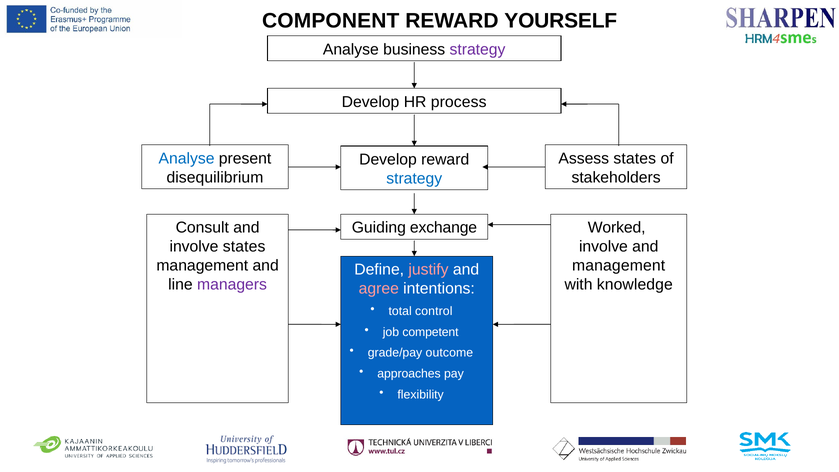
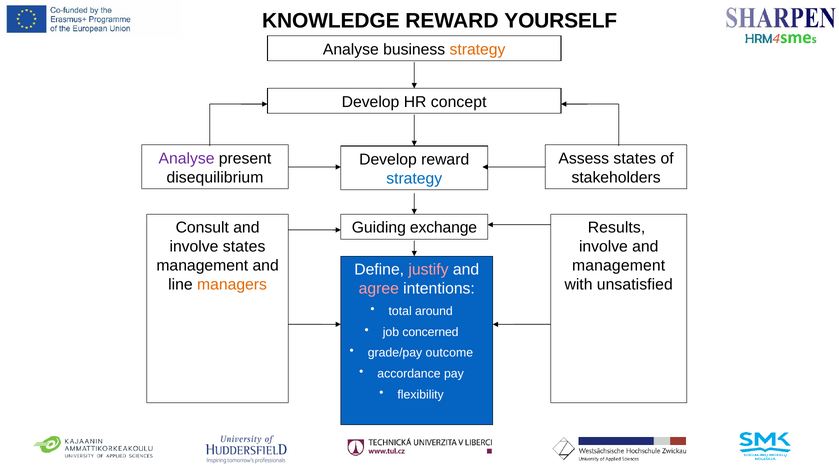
COMPONENT: COMPONENT -> KNOWLEDGE
strategy at (477, 49) colour: purple -> orange
process: process -> concept
Analyse at (187, 158) colour: blue -> purple
Worked: Worked -> Results
managers colour: purple -> orange
knowledge: knowledge -> unsatisfied
control: control -> around
competent: competent -> concerned
approaches: approaches -> accordance
